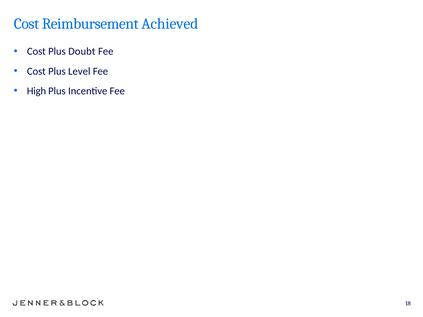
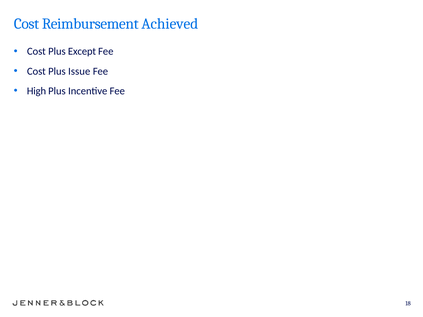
Doubt: Doubt -> Except
Level: Level -> Issue
